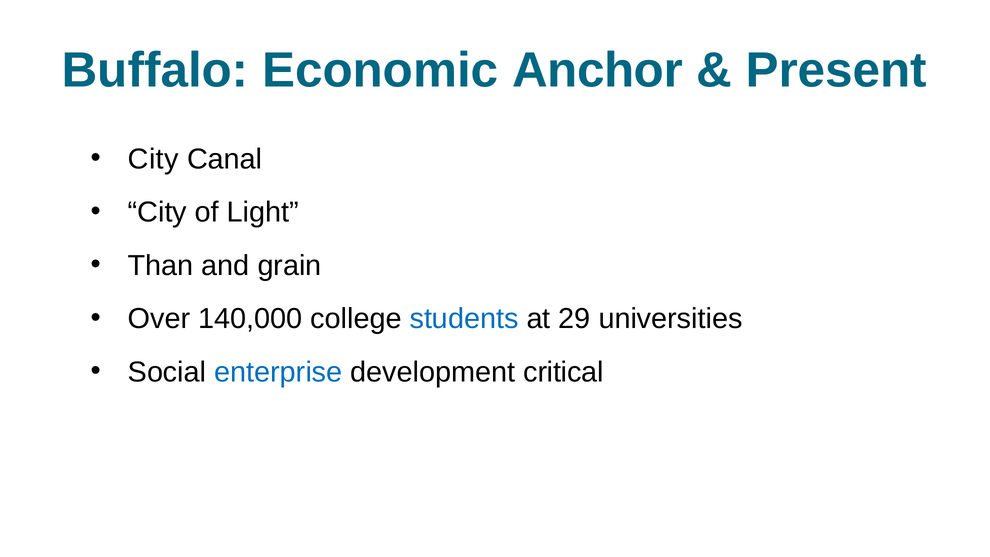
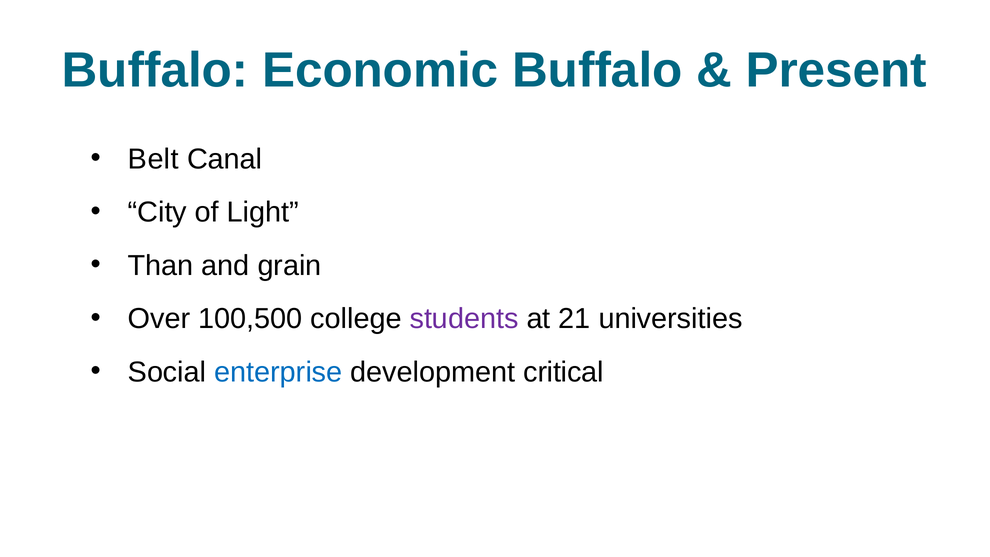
Economic Anchor: Anchor -> Buffalo
City at (153, 159): City -> Belt
140,000: 140,000 -> 100,500
students colour: blue -> purple
29: 29 -> 21
